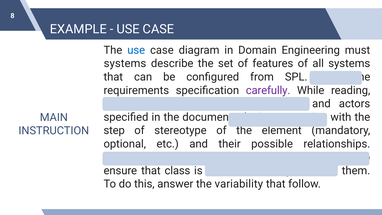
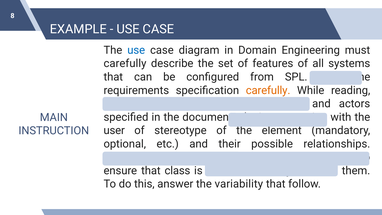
systems at (125, 64): systems -> carefully
carefully at (268, 90) colour: purple -> orange
step: step -> user
